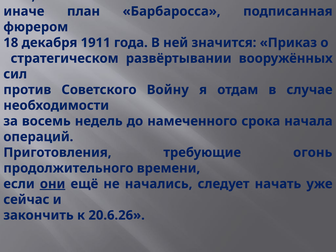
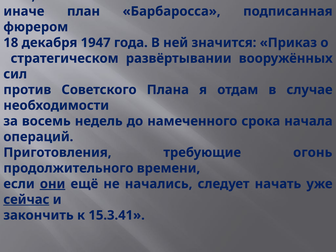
1911: 1911 -> 1947
Войну: Войну -> Плана
сейчас underline: none -> present
20.6.26: 20.6.26 -> 15.3.41
